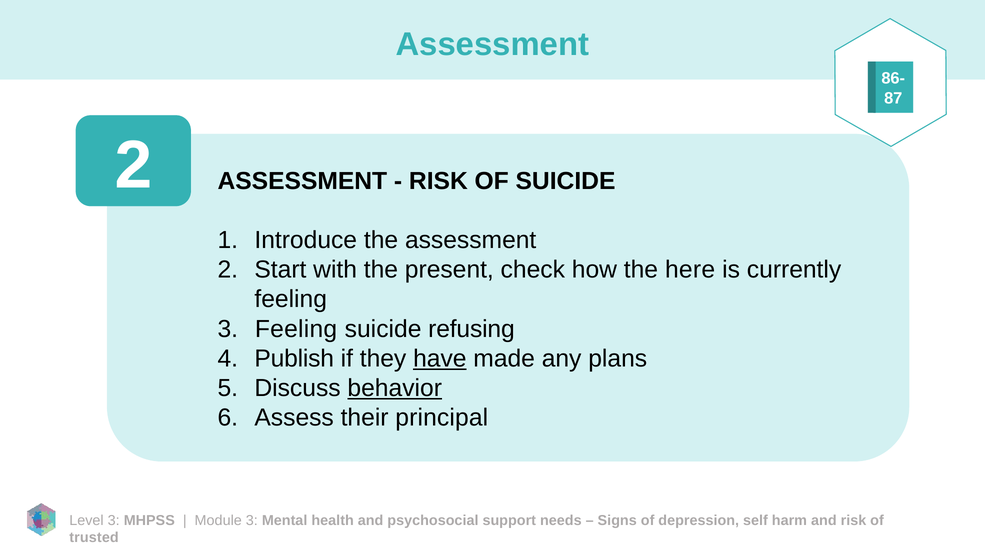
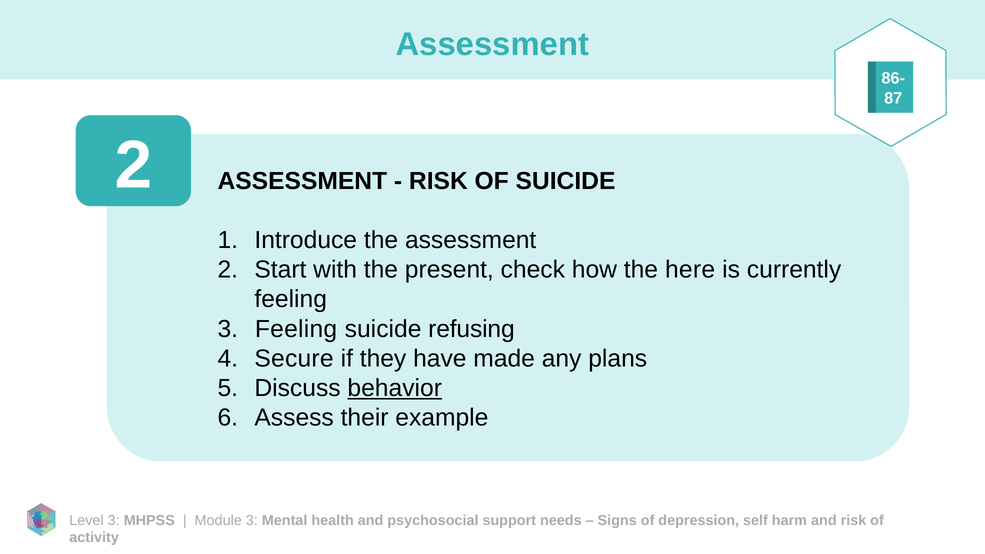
Publish: Publish -> Secure
have underline: present -> none
principal: principal -> example
trusted: trusted -> activity
